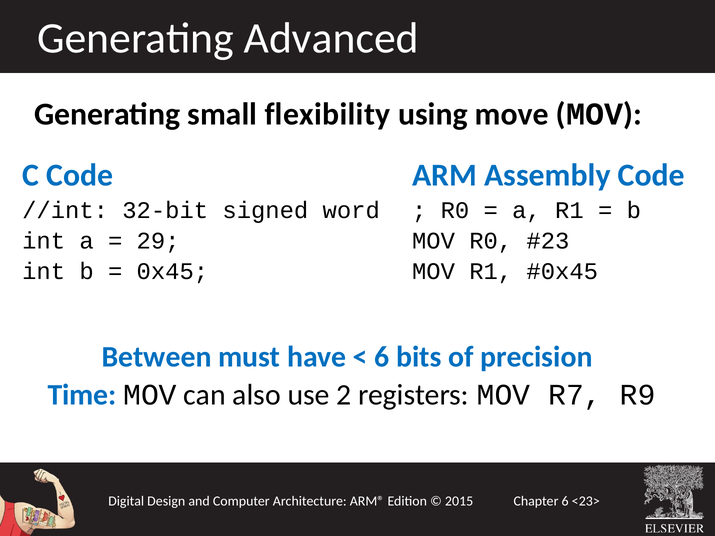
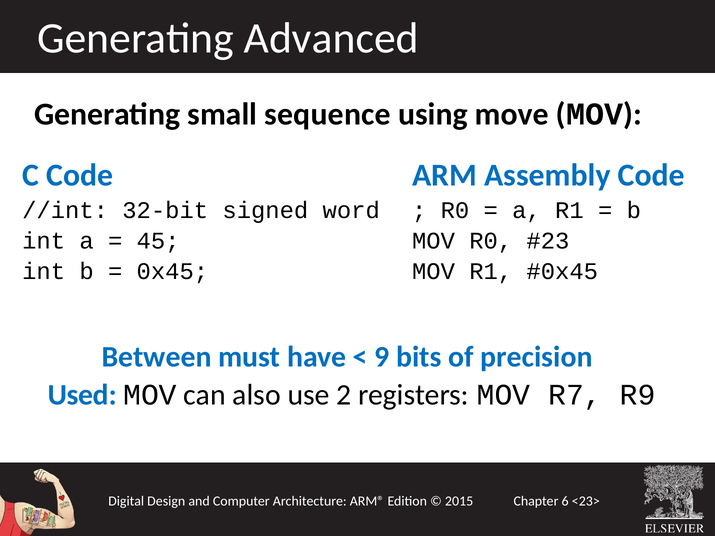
flexibility: flexibility -> sequence
29: 29 -> 45
6 at (382, 357): 6 -> 9
Time: Time -> Used
